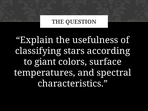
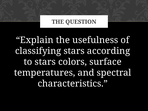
to giant: giant -> stars
